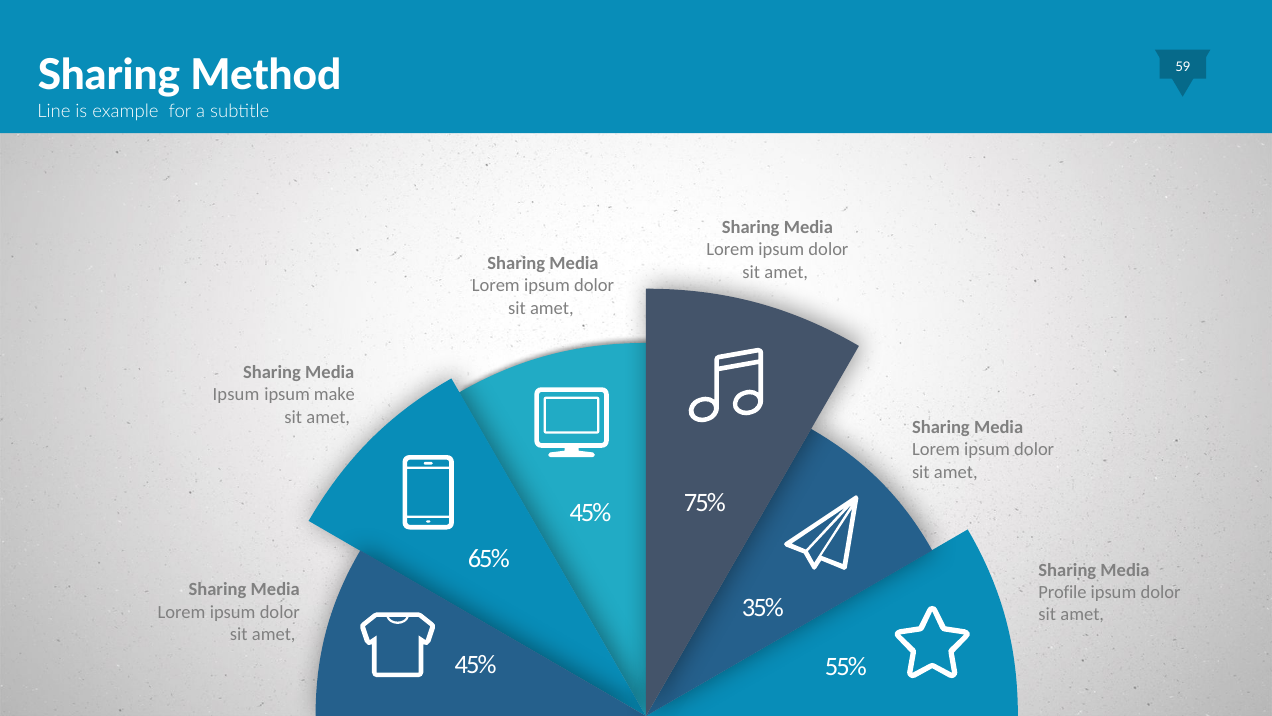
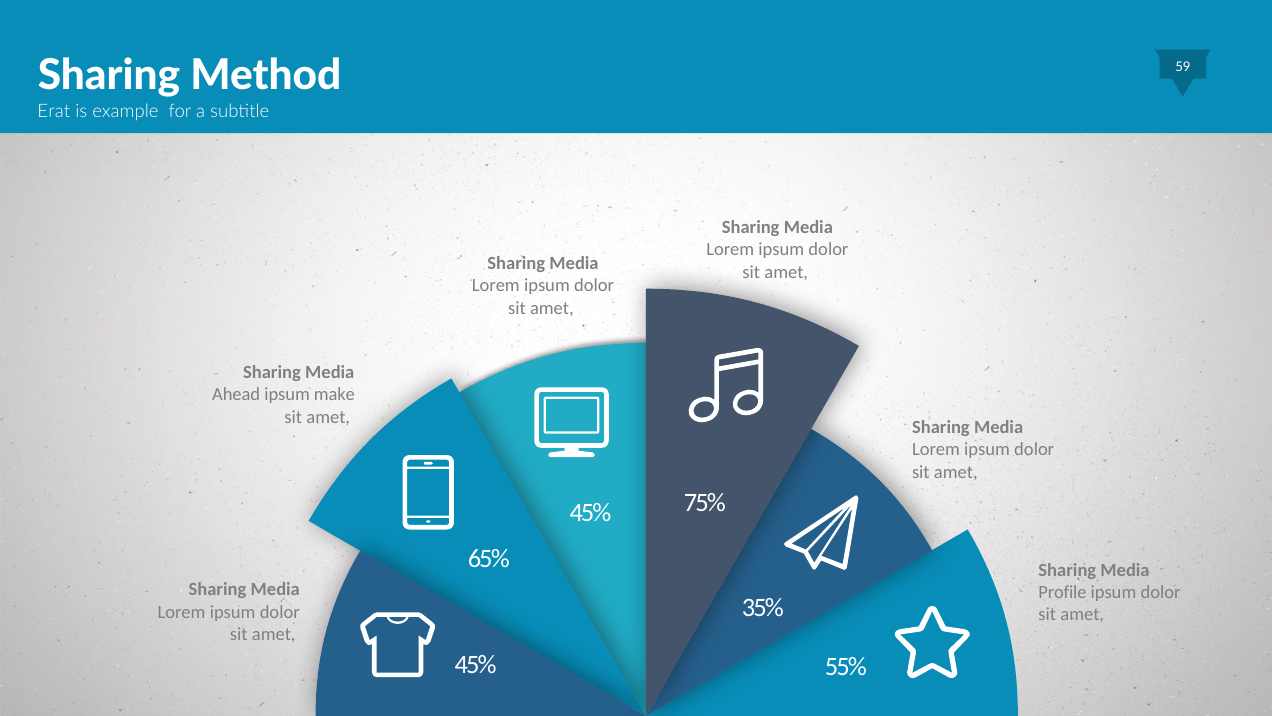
Line: Line -> Erat
Ipsum at (236, 395): Ipsum -> Ahead
